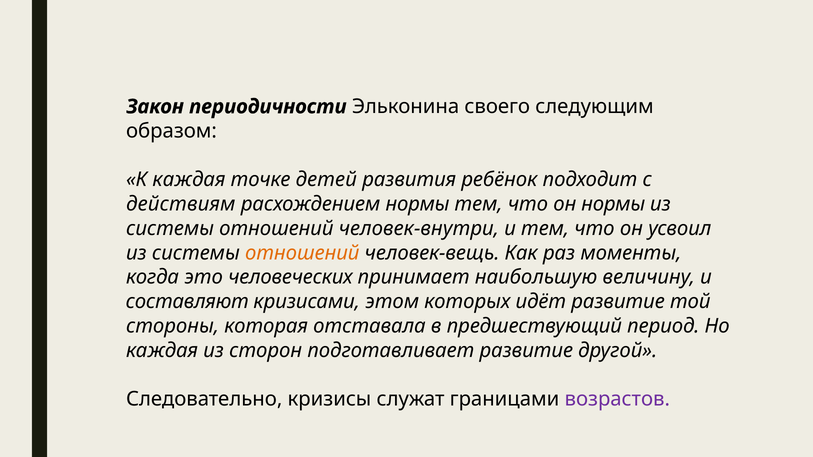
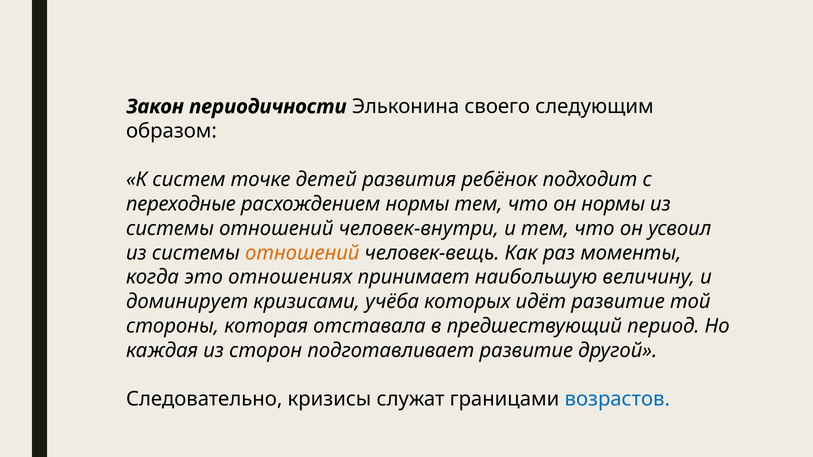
К каждая: каждая -> систем
действиям: действиям -> переходные
человеческих: человеческих -> отношениях
составляют: составляют -> доминирует
этом: этом -> учёба
возрастов colour: purple -> blue
